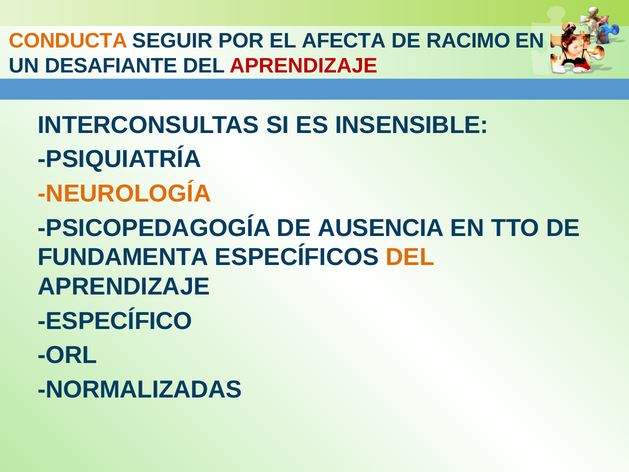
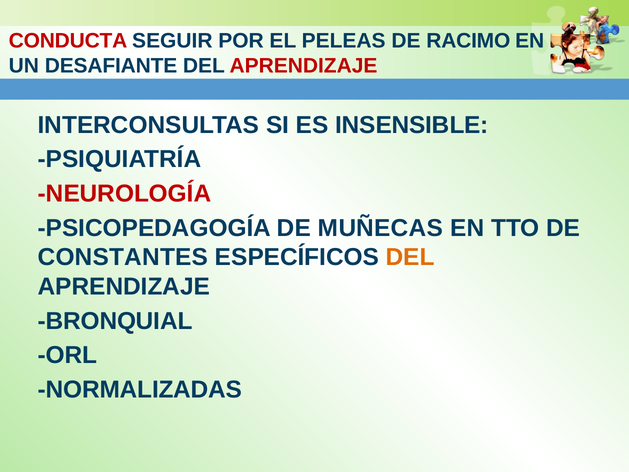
CONDUCTA colour: orange -> red
AFECTA: AFECTA -> PELEAS
NEUROLOGÍA colour: orange -> red
AUSENCIA: AUSENCIA -> MUÑECAS
FUNDAMENTA: FUNDAMENTA -> CONSTANTES
ESPECÍFICO: ESPECÍFICO -> BRONQUIAL
